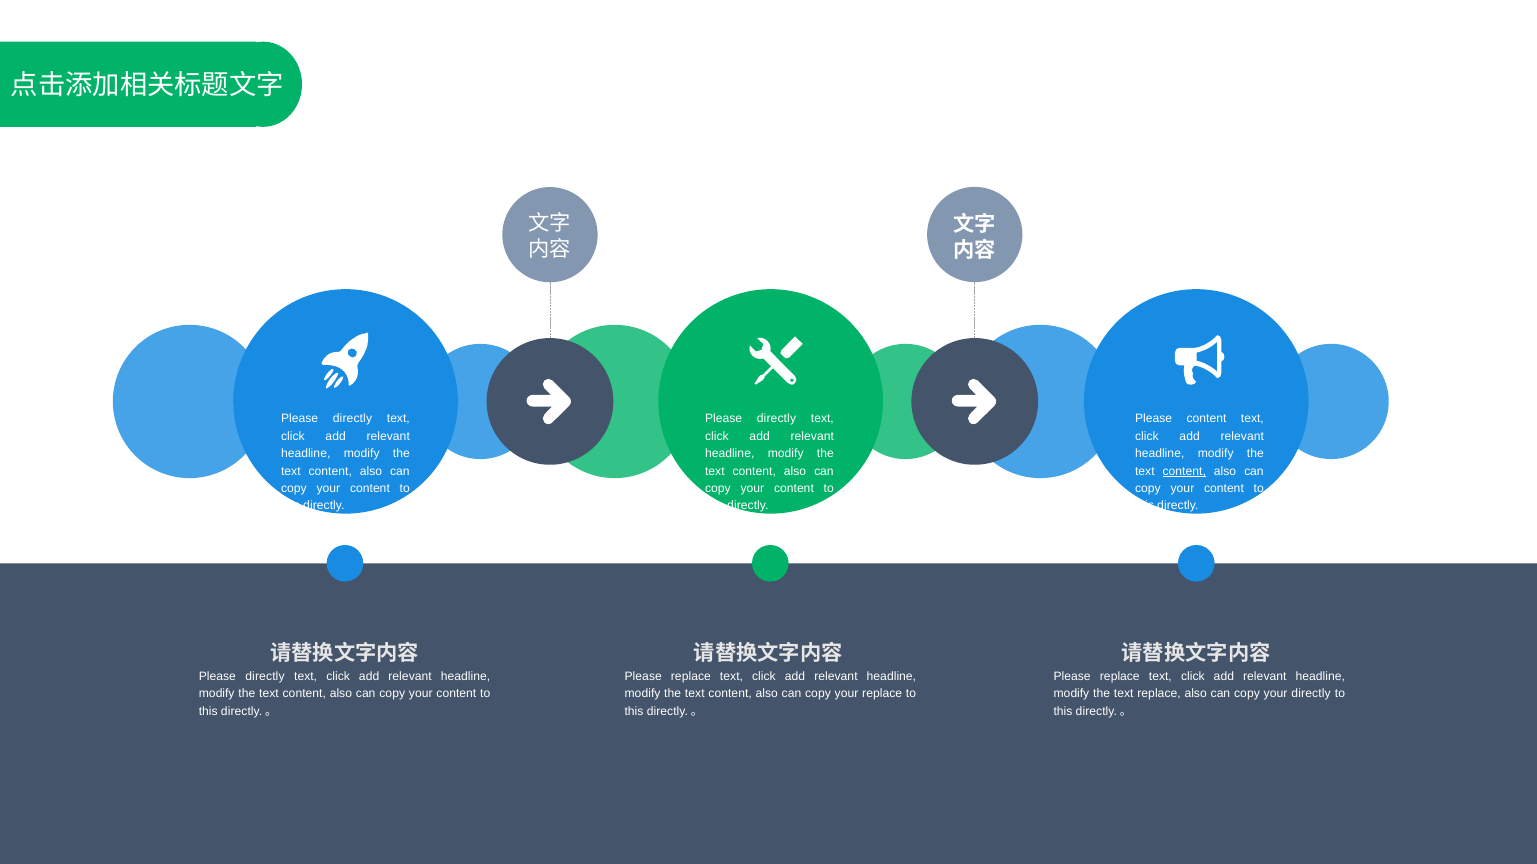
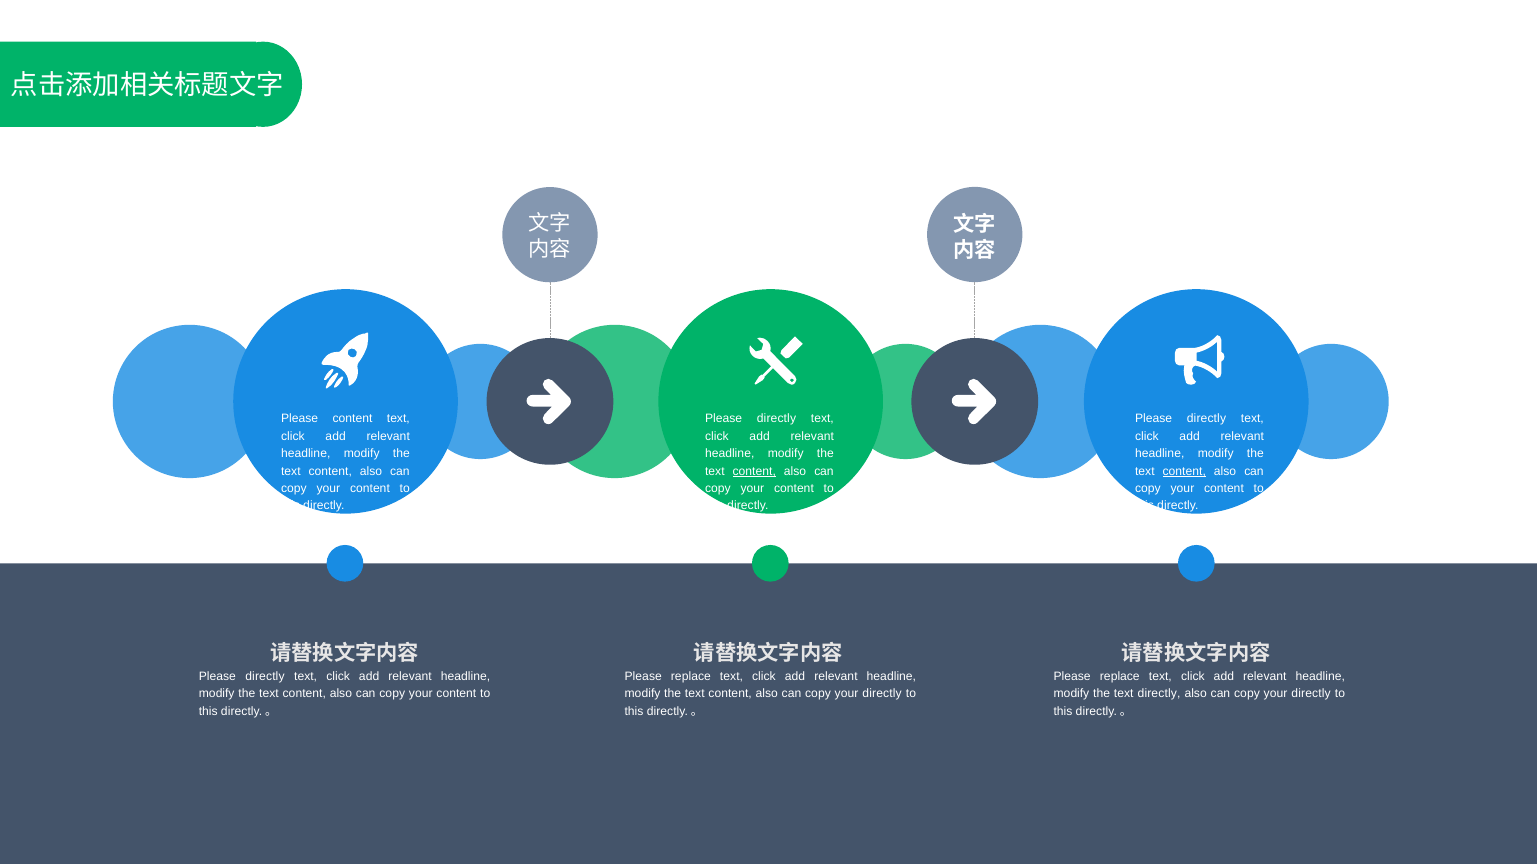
directly at (352, 419): directly -> content
content at (1207, 419): content -> directly
content at (754, 471) underline: none -> present
replace at (882, 694): replace -> directly
text replace: replace -> directly
